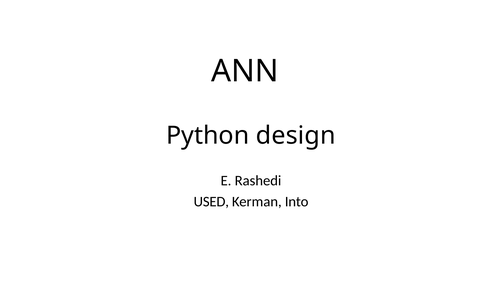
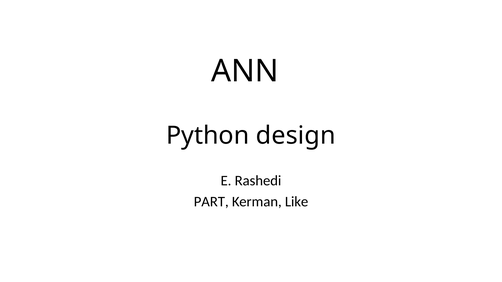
USED: USED -> PART
Into: Into -> Like
